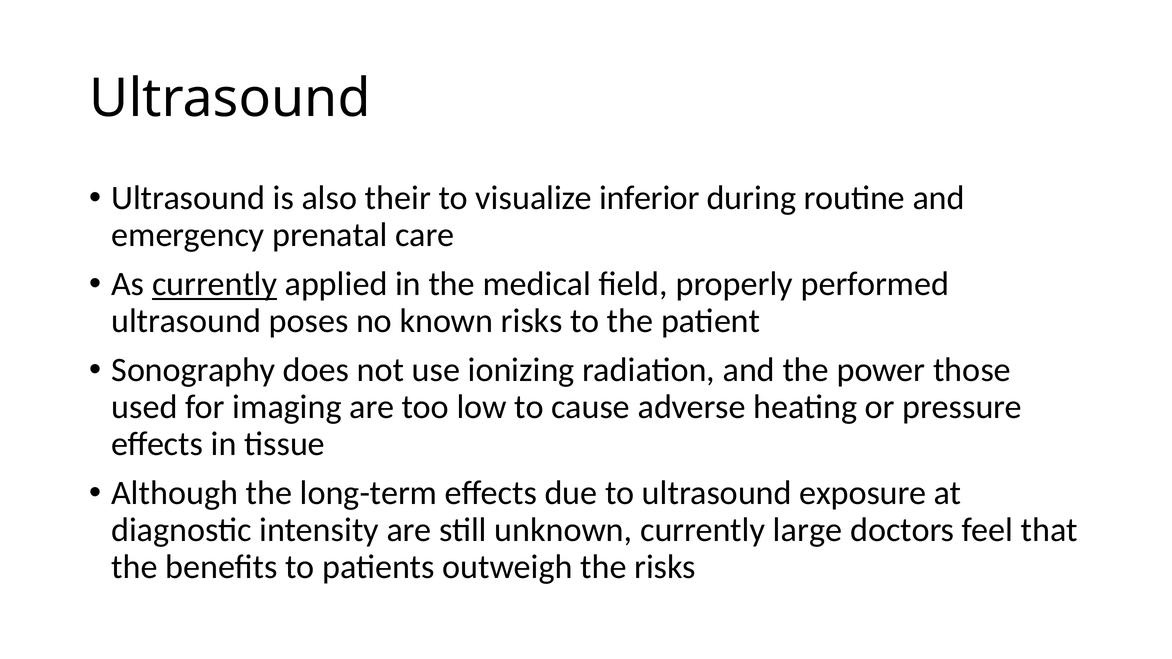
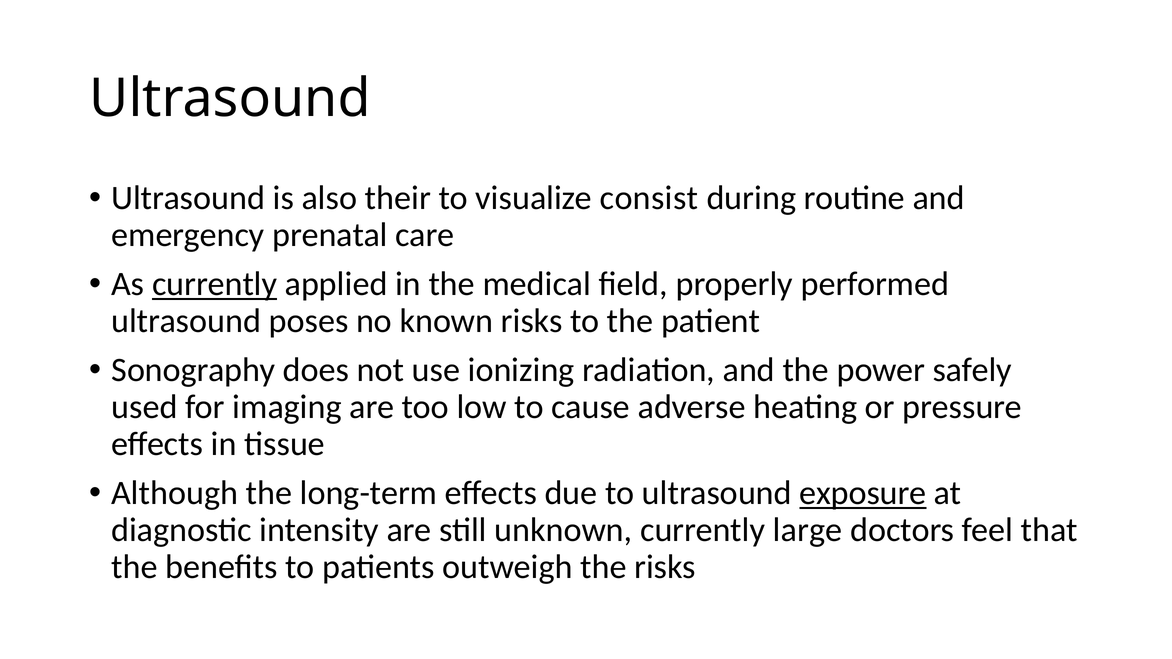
inferior: inferior -> consist
those: those -> safely
exposure underline: none -> present
